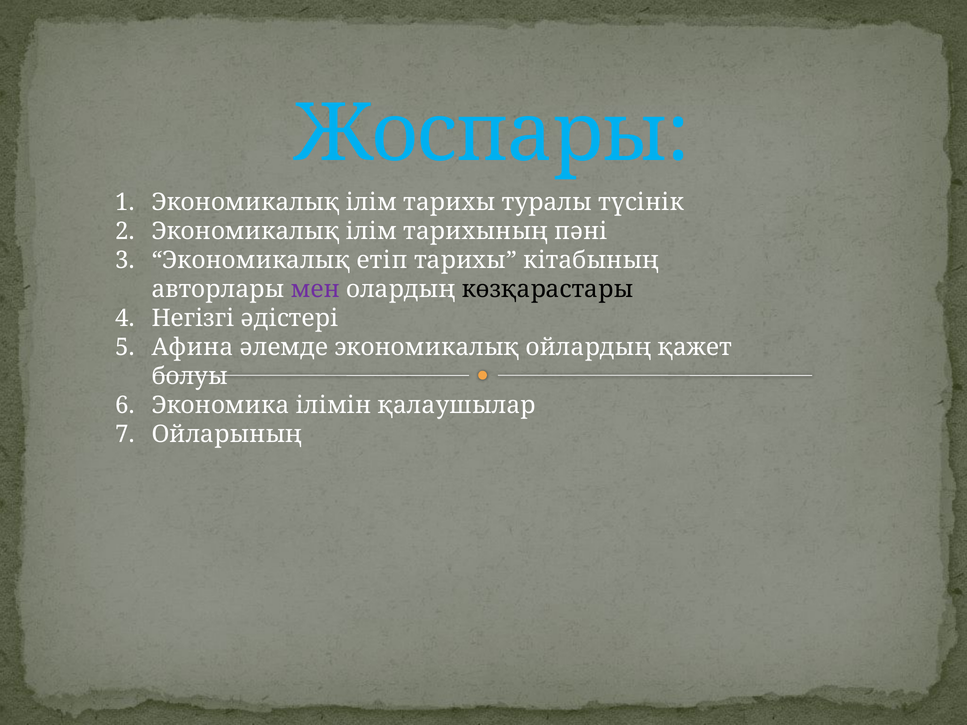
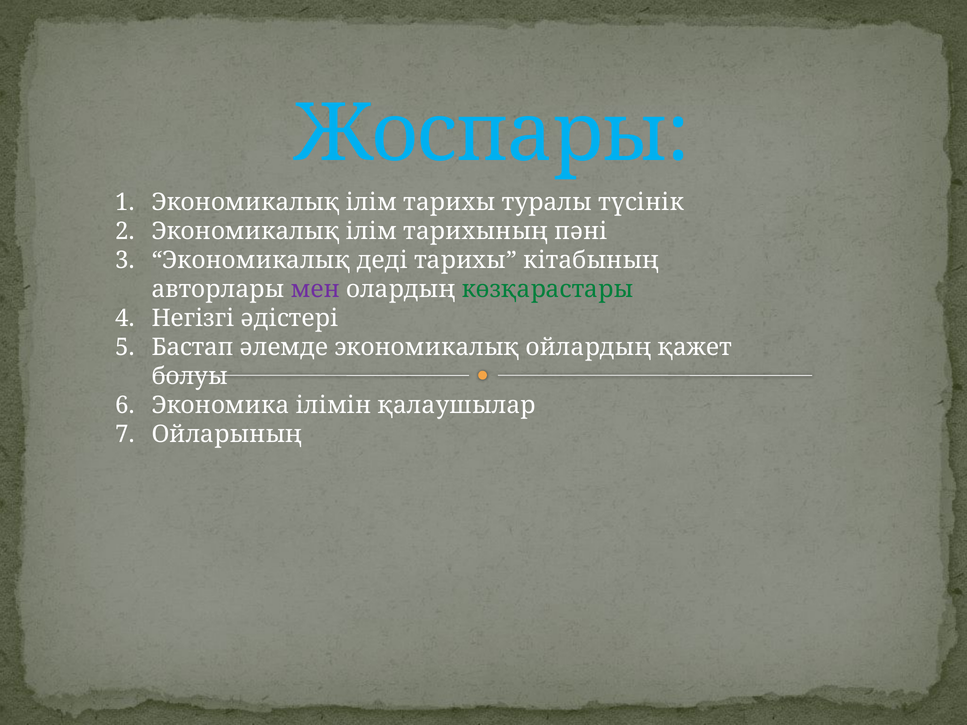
етіп: етіп -> деді
көзқарастары colour: black -> green
Афина: Афина -> Бастап
